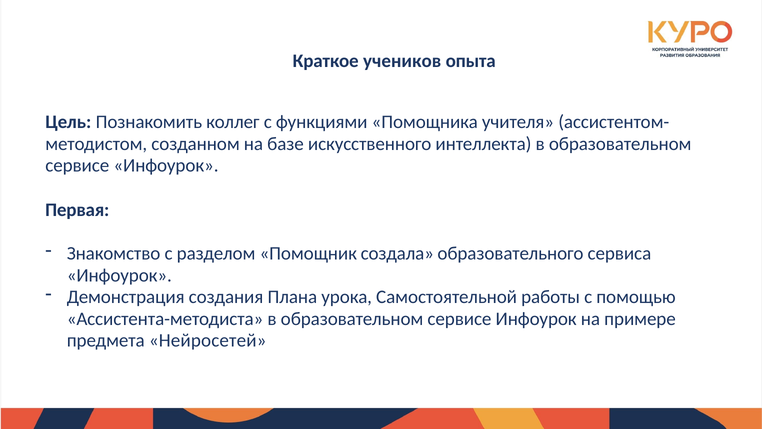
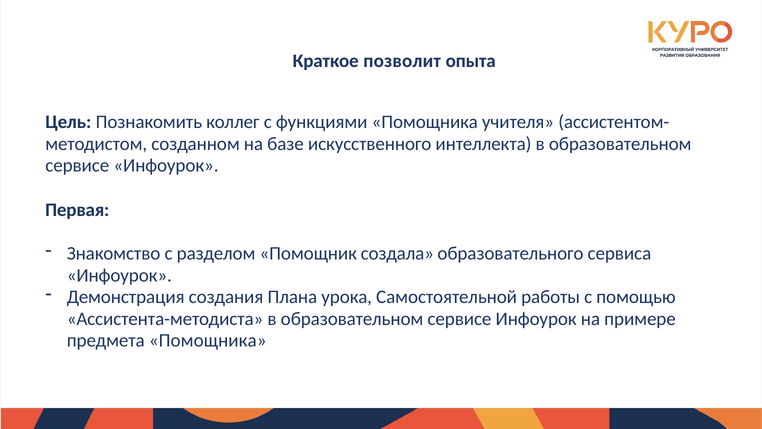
учеников: учеников -> позволит
предмета Нейросетей: Нейросетей -> Помощника
